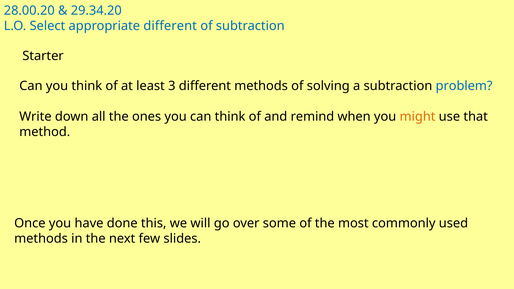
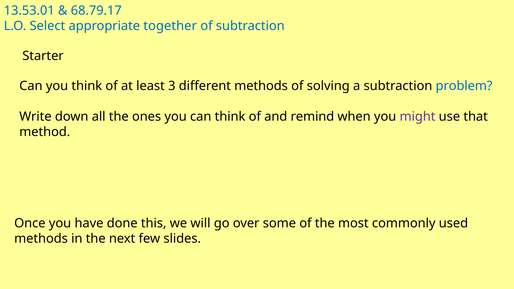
28.00.20: 28.00.20 -> 13.53.01
29.34.20: 29.34.20 -> 68.79.17
appropriate different: different -> together
might colour: orange -> purple
